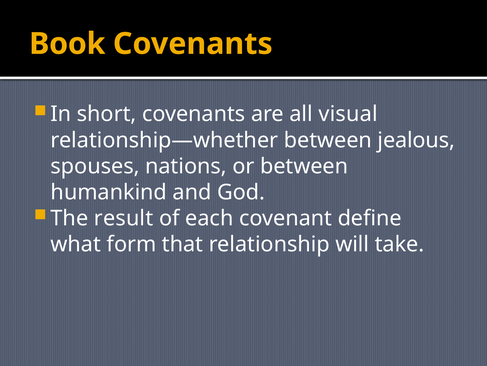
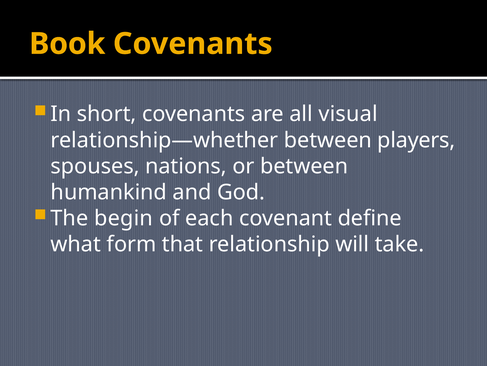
jealous: jealous -> players
result: result -> begin
